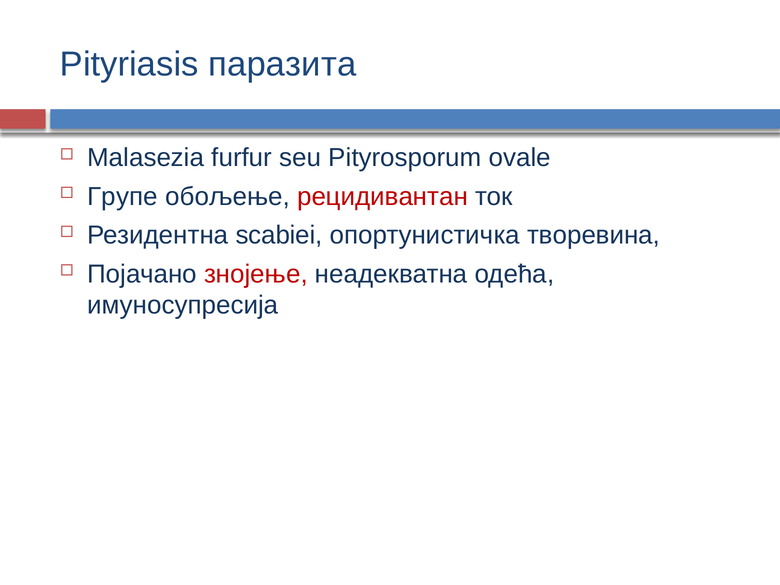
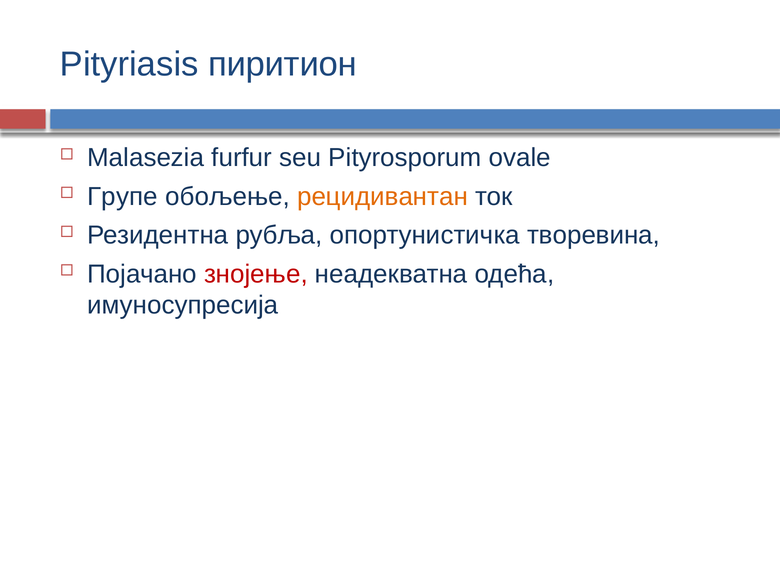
паразита: паразита -> пиритион
рецидивантан colour: red -> orange
scabiei: scabiei -> рубља
